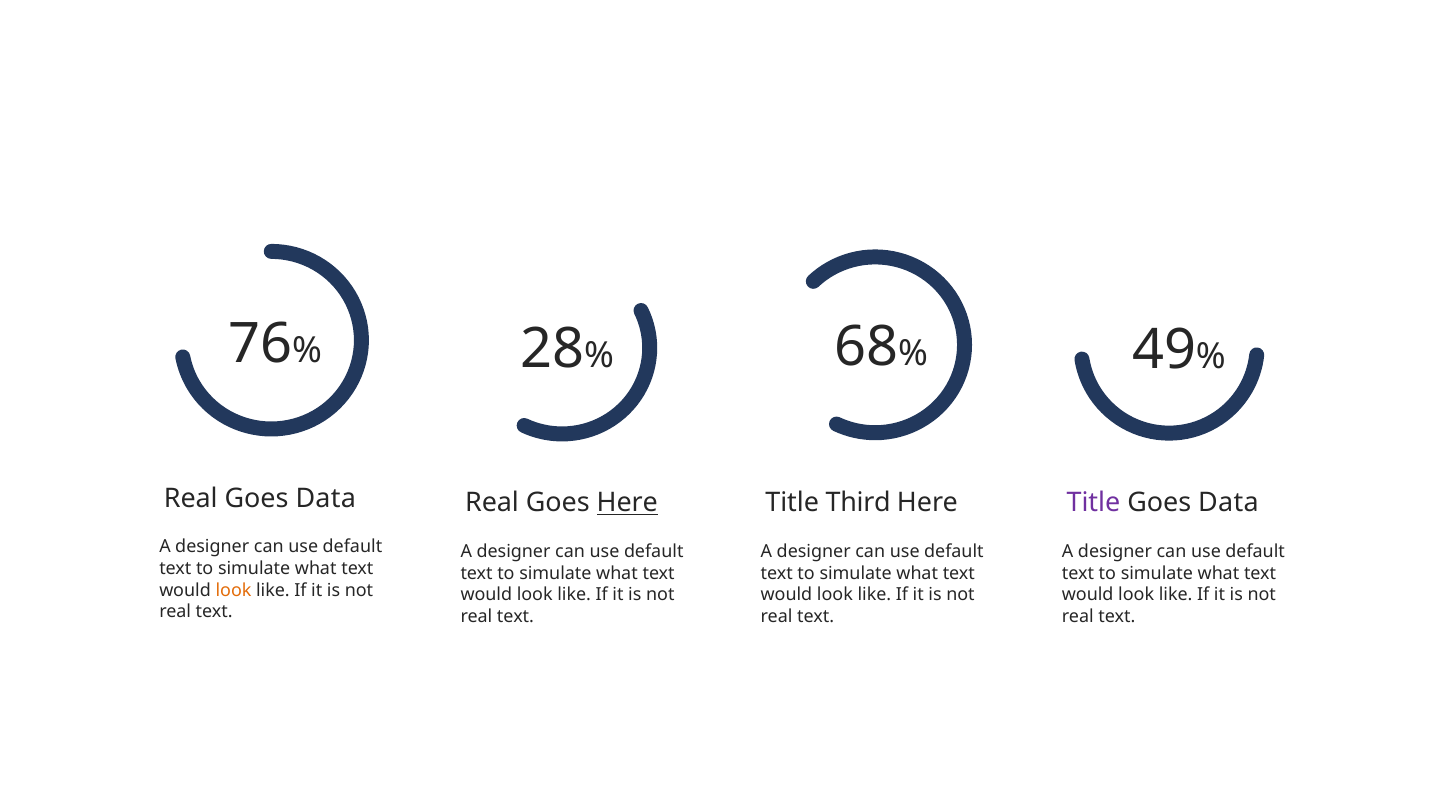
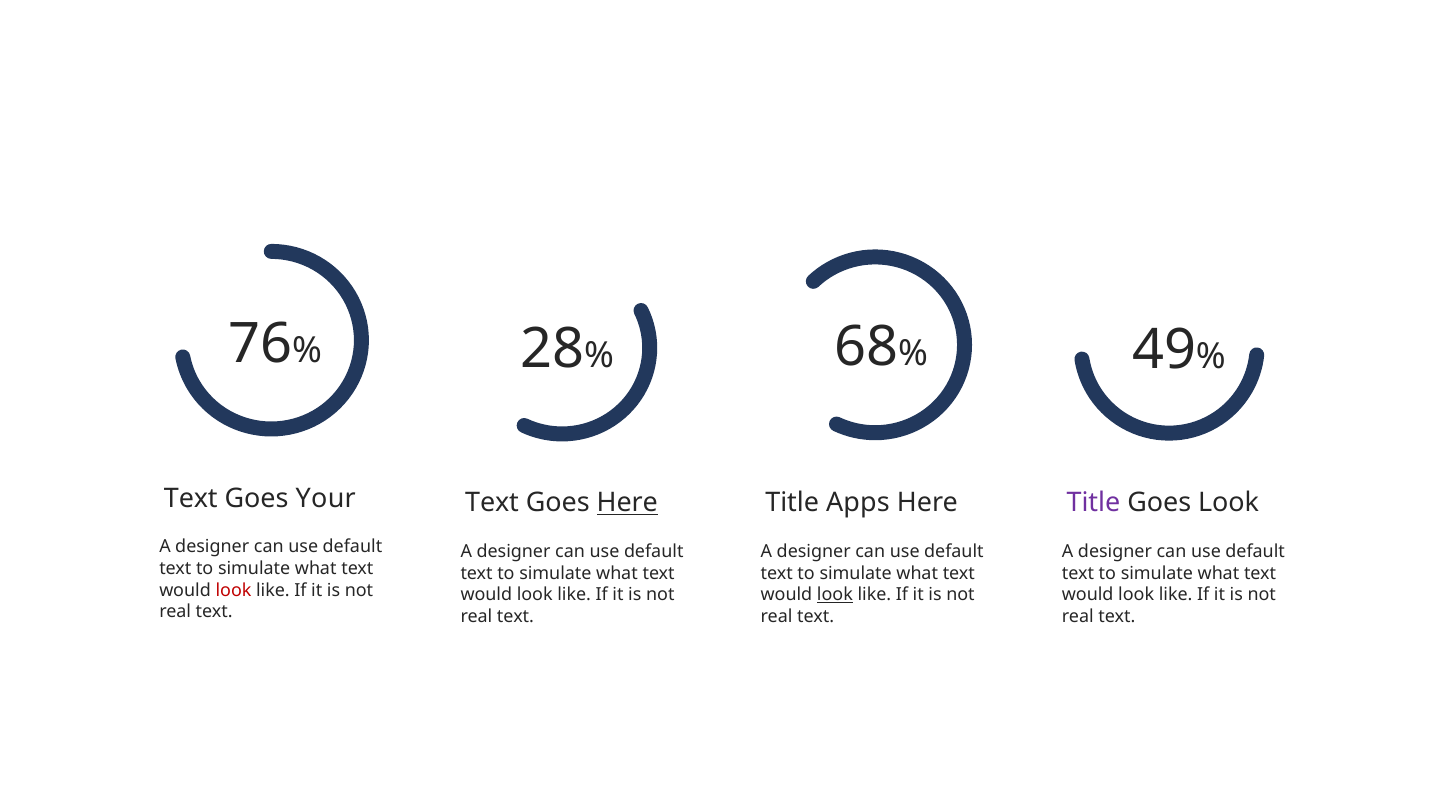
Real at (191, 498): Real -> Text
Data at (326, 498): Data -> Your
Real at (492, 503): Real -> Text
Third: Third -> Apps
Data at (1228, 503): Data -> Look
look at (233, 590) colour: orange -> red
look at (835, 595) underline: none -> present
